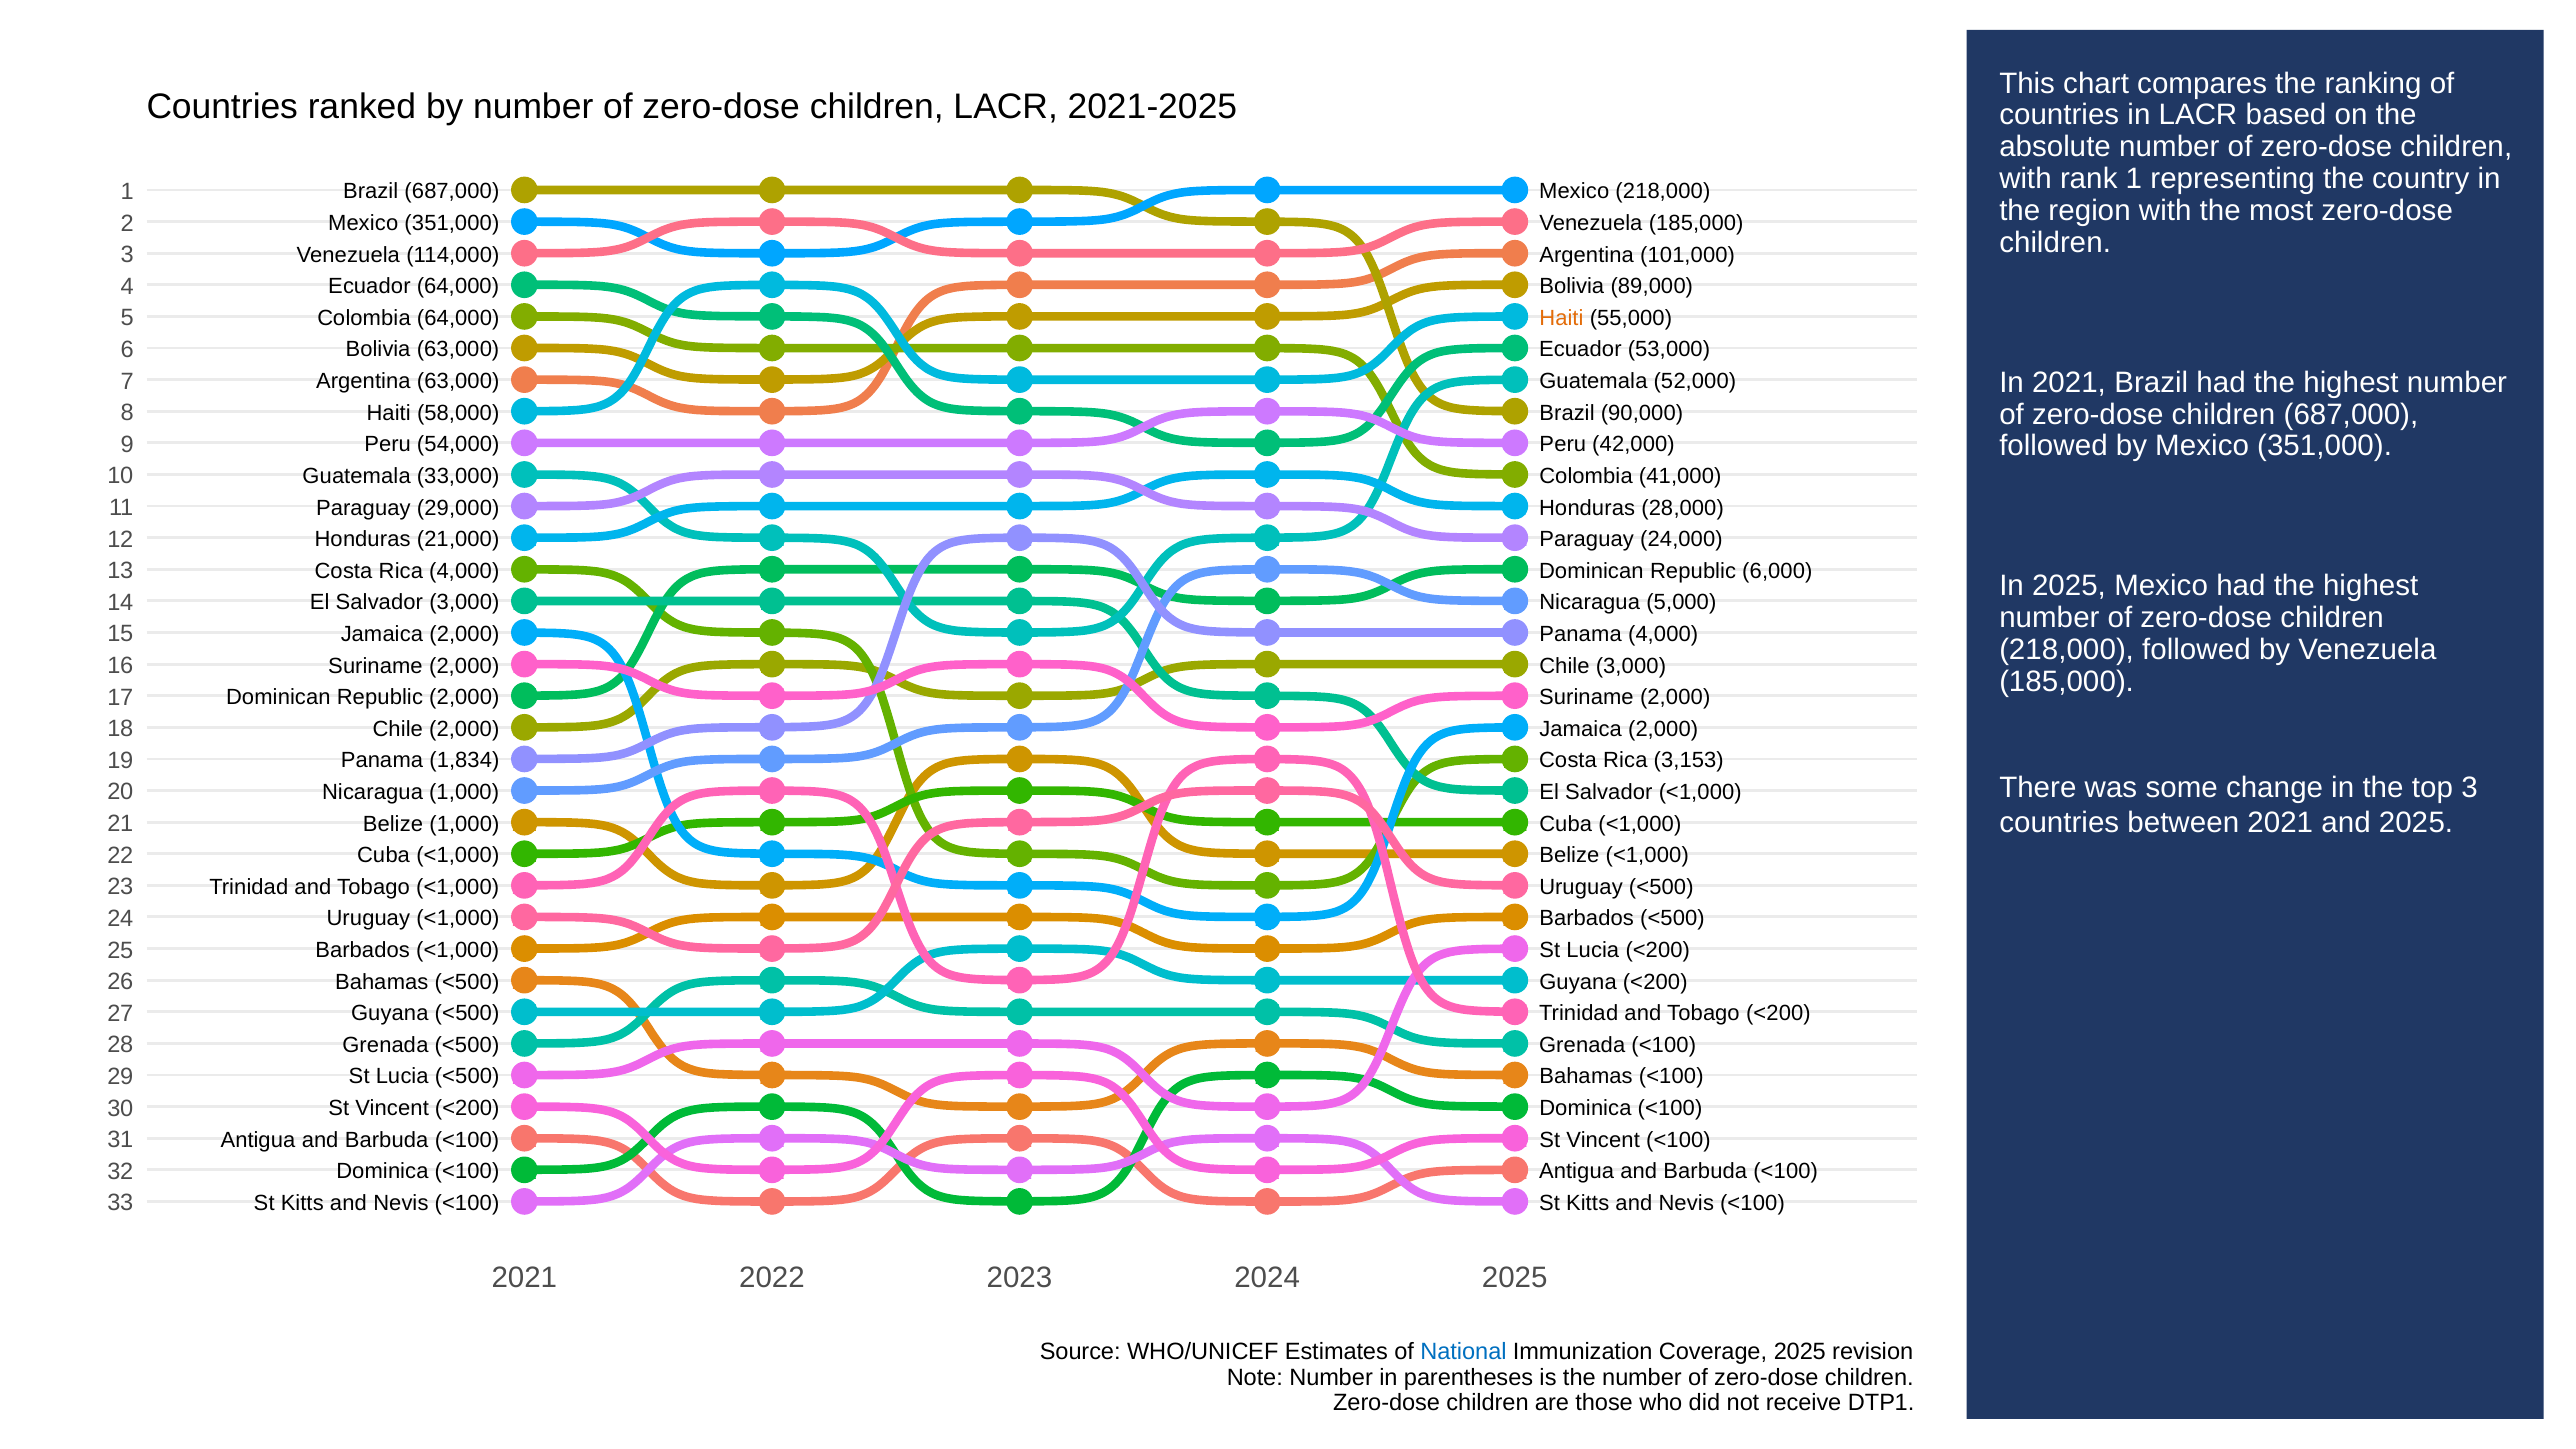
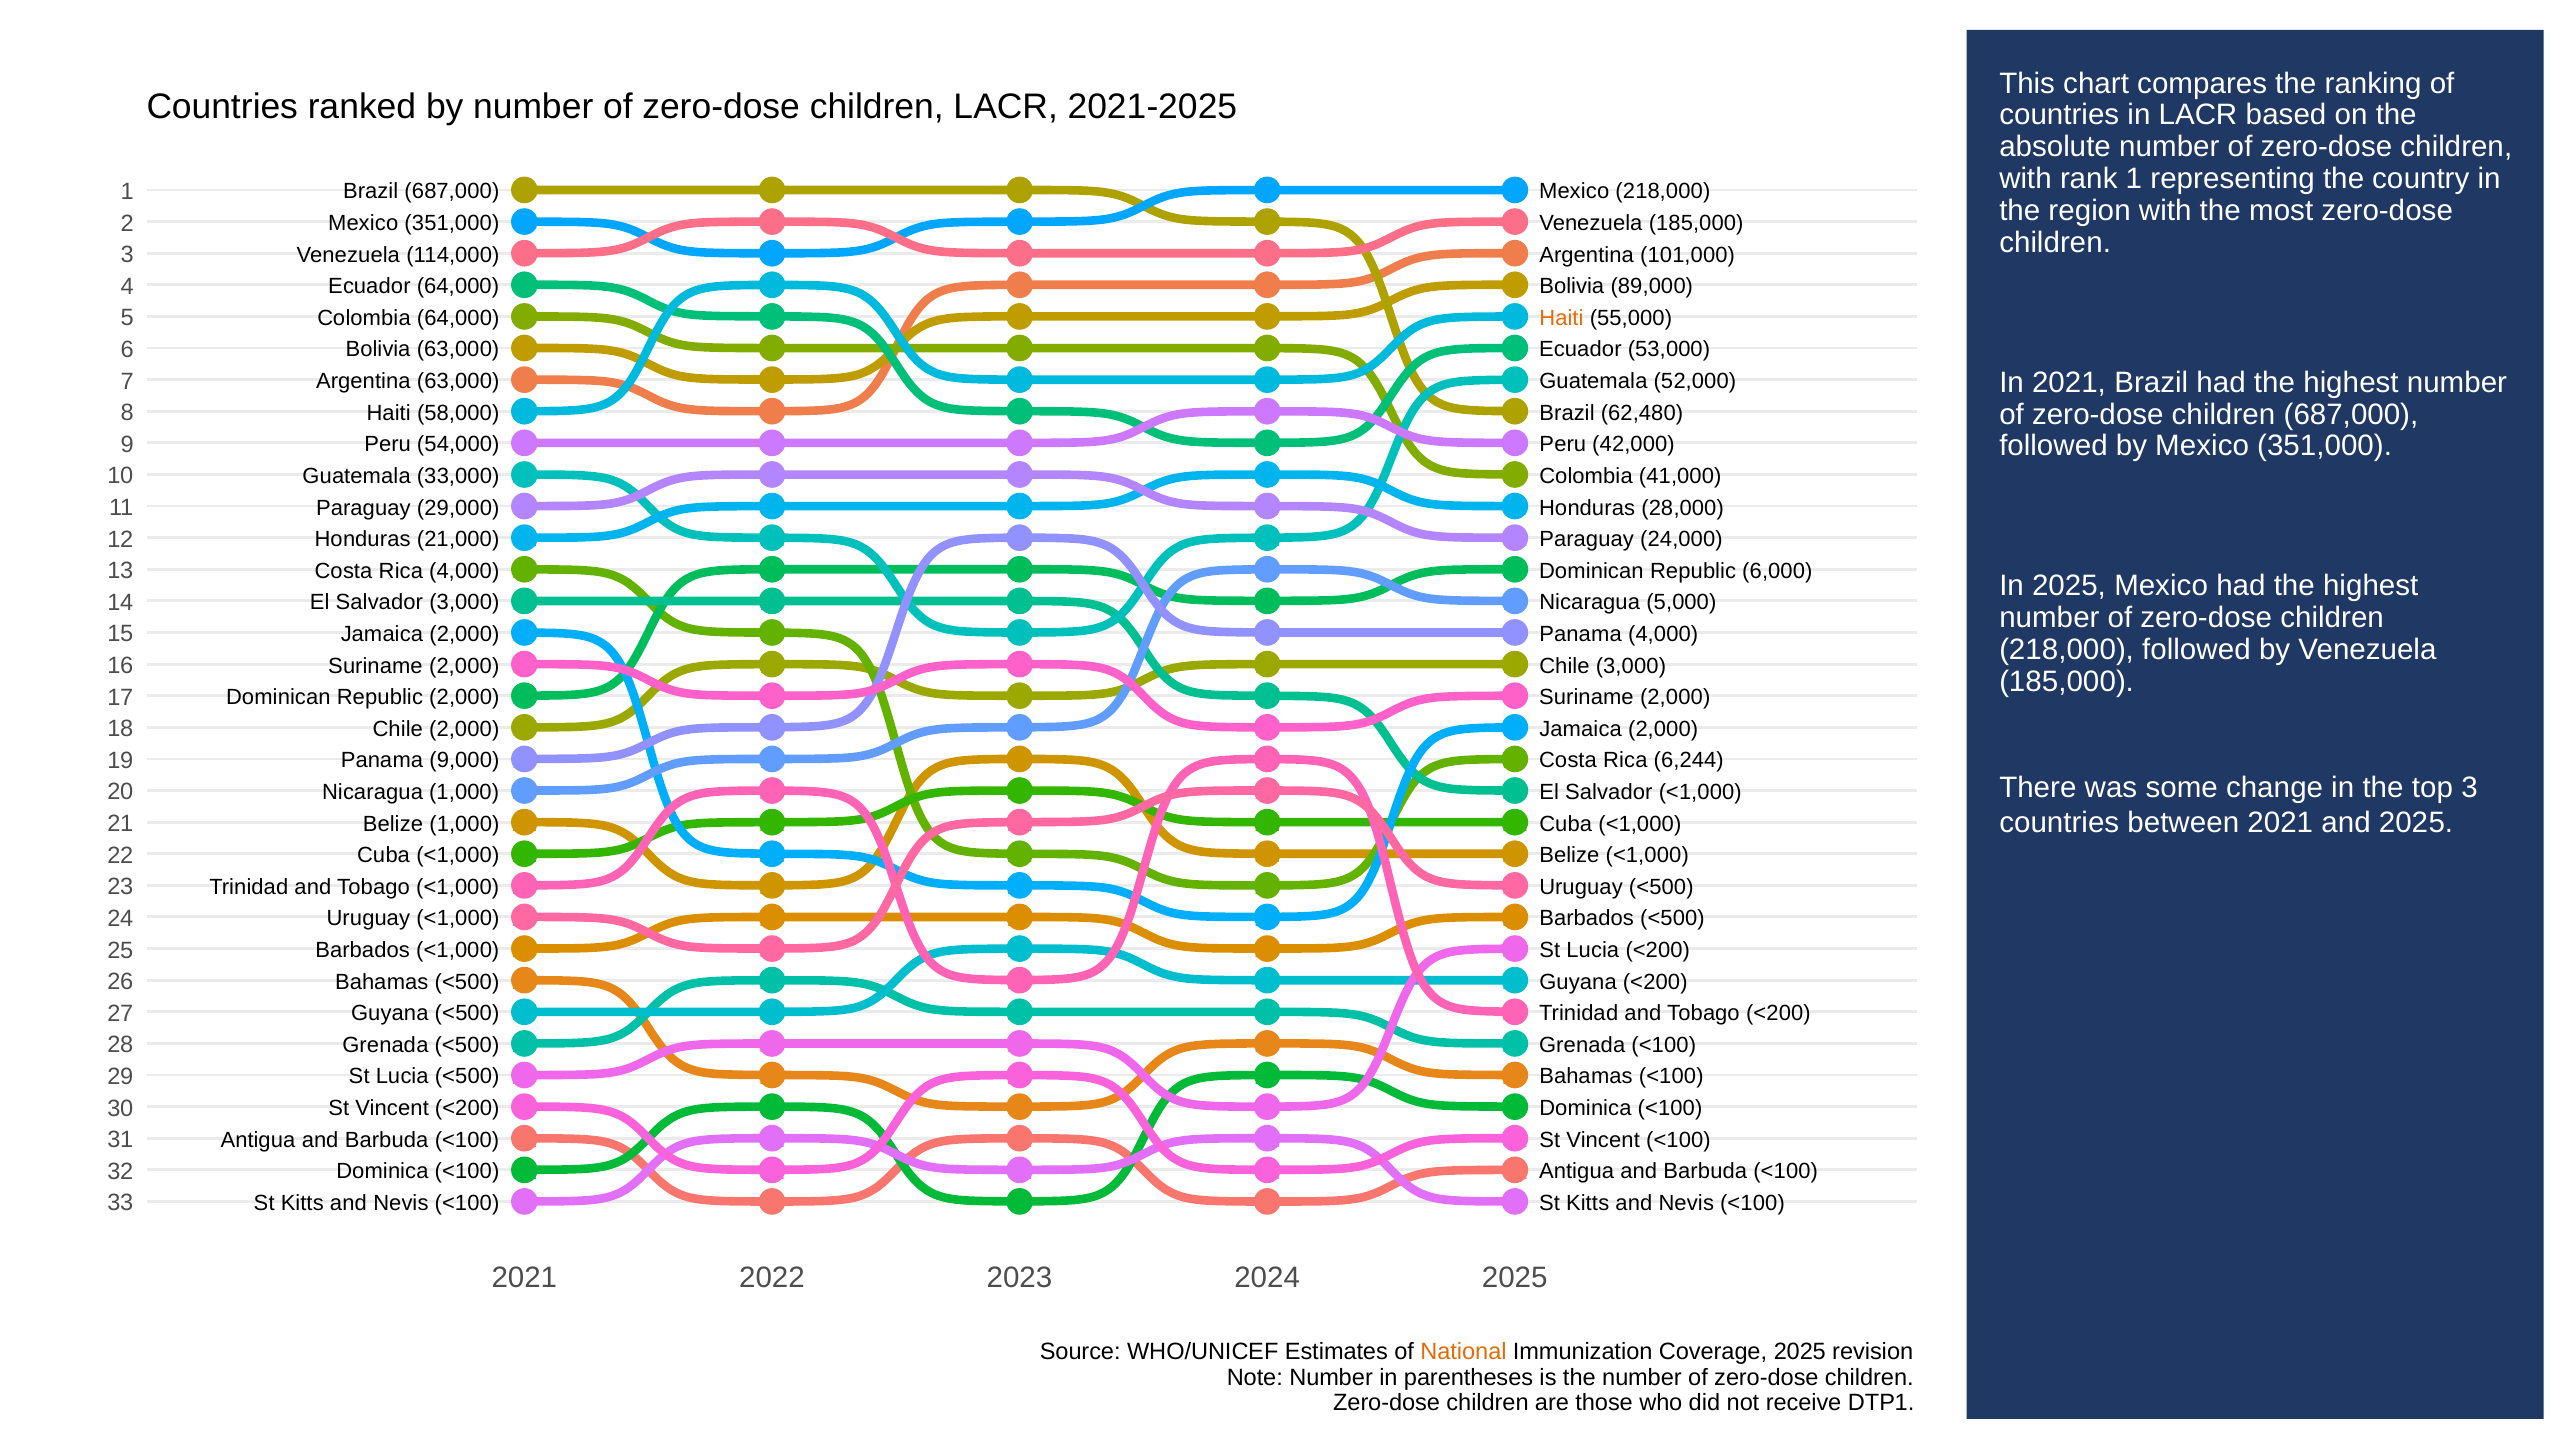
90,000: 90,000 -> 62,480
1,834: 1,834 -> 9,000
3,153: 3,153 -> 6,244
National colour: blue -> orange
